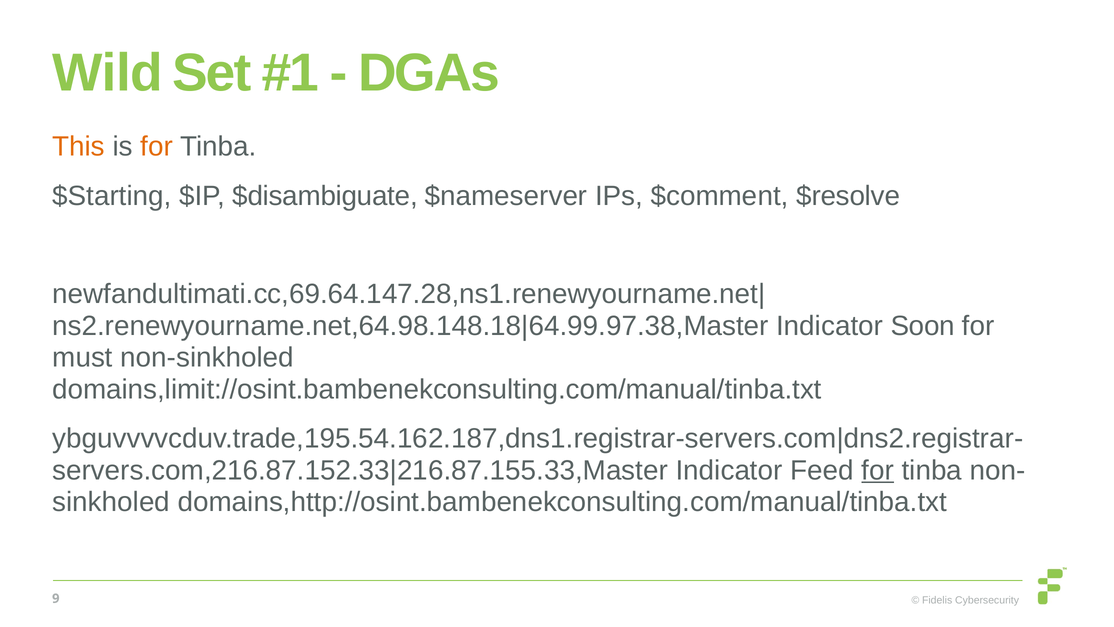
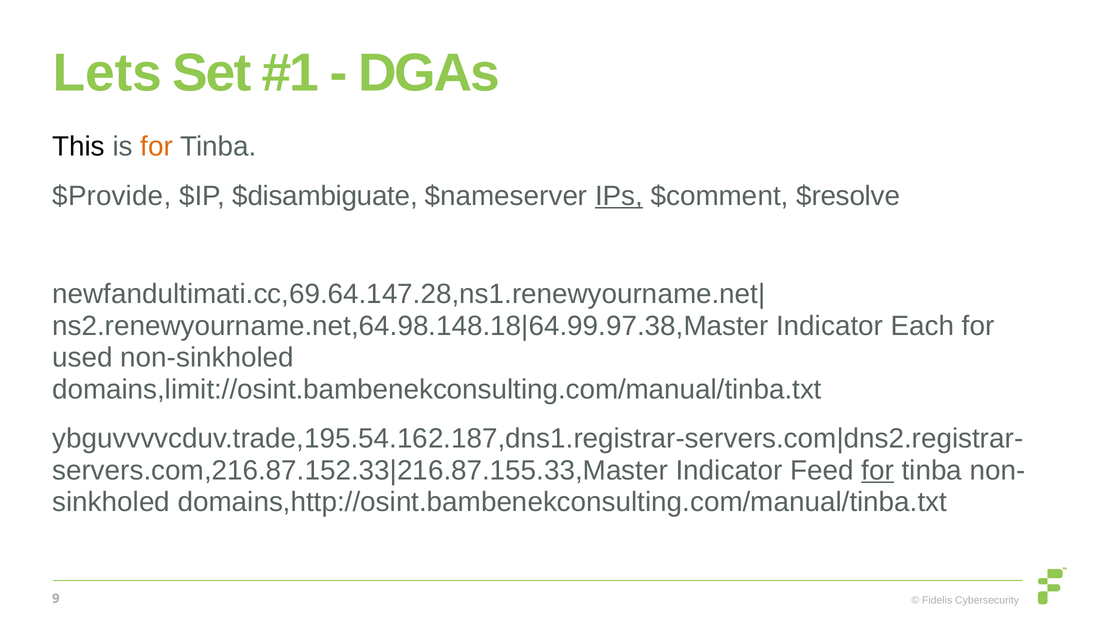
Wild: Wild -> Lets
This colour: orange -> black
$Starting: $Starting -> $Provide
IPs underline: none -> present
Soon: Soon -> Each
must: must -> used
